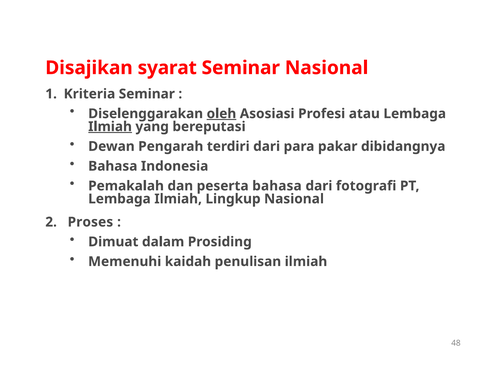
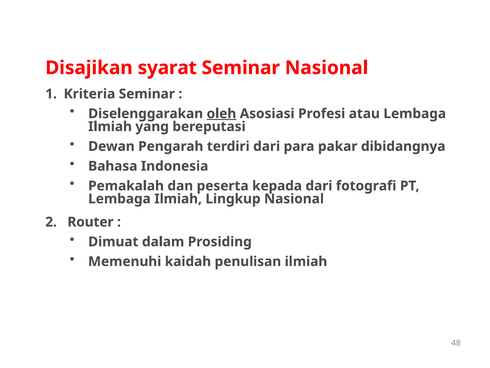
Ilmiah at (110, 126) underline: present -> none
peserta bahasa: bahasa -> kepada
Proses: Proses -> Router
